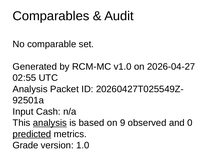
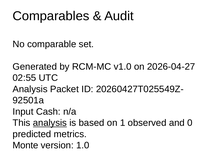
9: 9 -> 1
predicted underline: present -> none
Grade: Grade -> Monte
